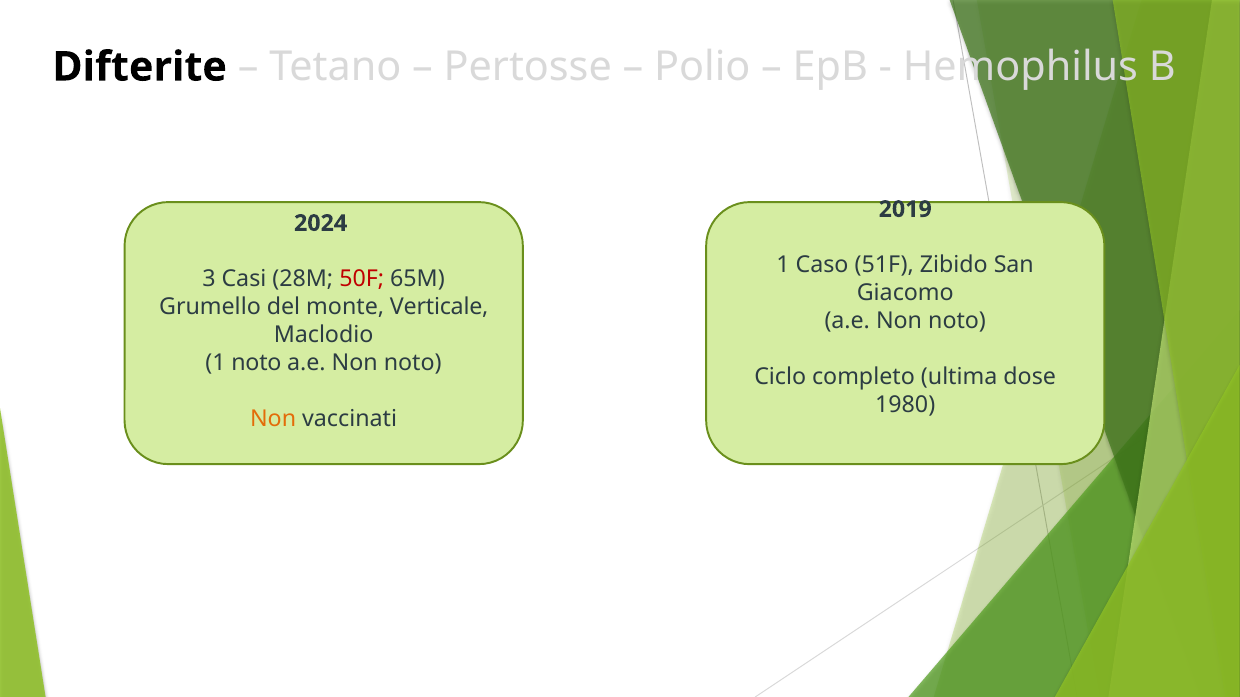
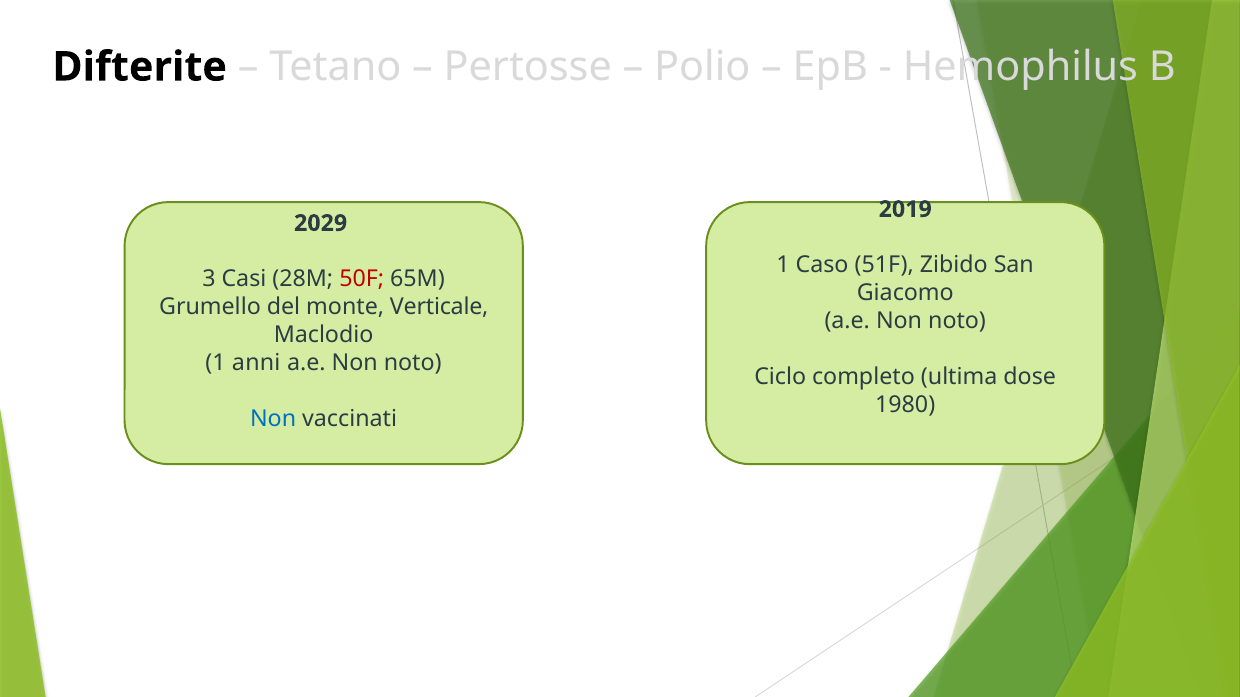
2024: 2024 -> 2029
1 noto: noto -> anni
Non at (273, 419) colour: orange -> blue
